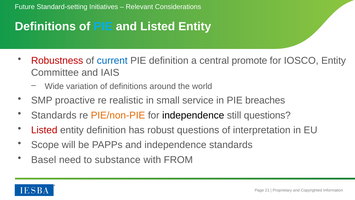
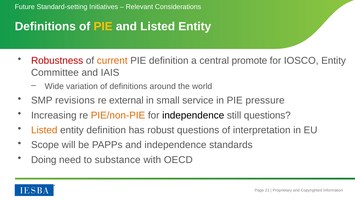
PIE at (103, 27) colour: light blue -> yellow
current colour: blue -> orange
proactive: proactive -> revisions
realistic: realistic -> external
breaches: breaches -> pressure
Standards at (54, 115): Standards -> Increasing
Listed at (44, 130) colour: red -> orange
Basel: Basel -> Doing
FROM: FROM -> OECD
